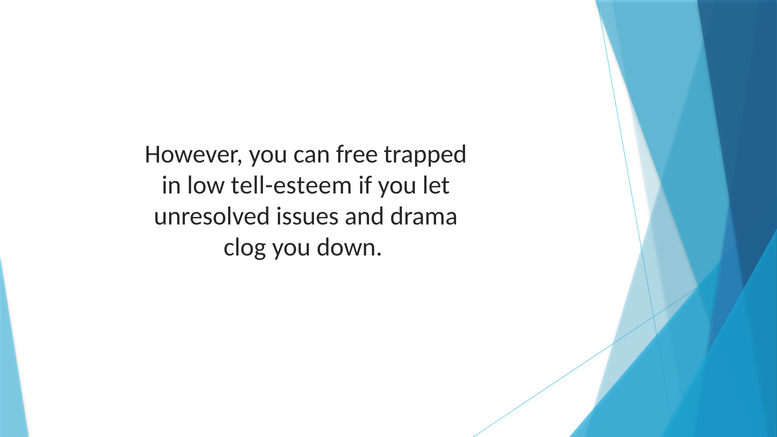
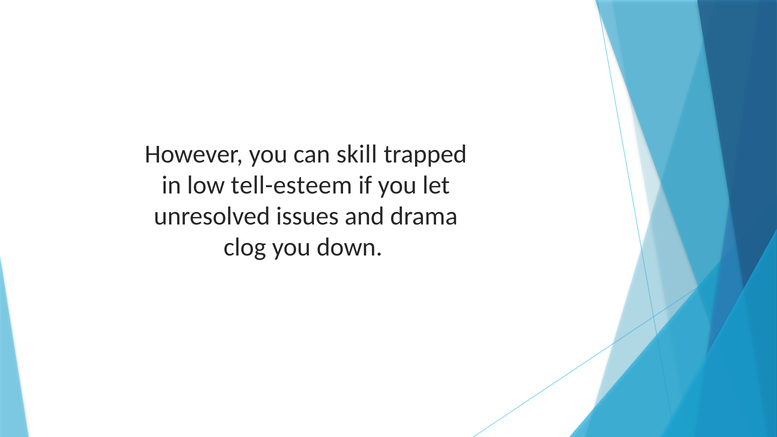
free: free -> skill
